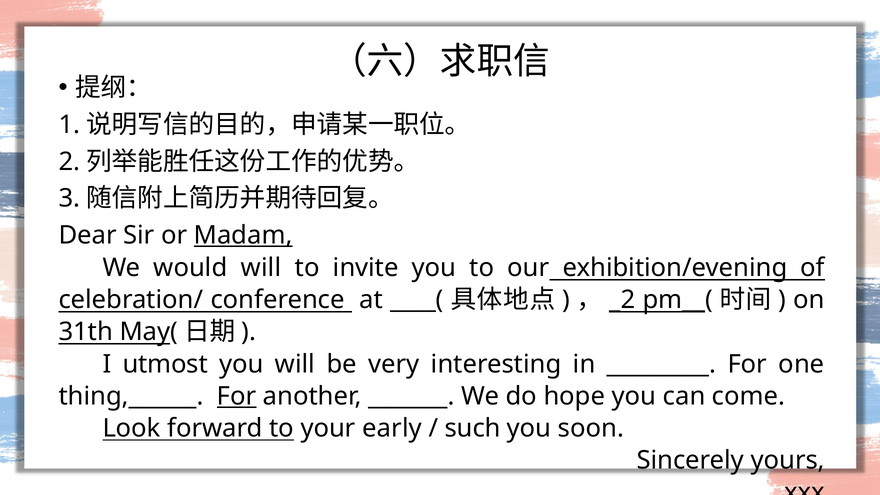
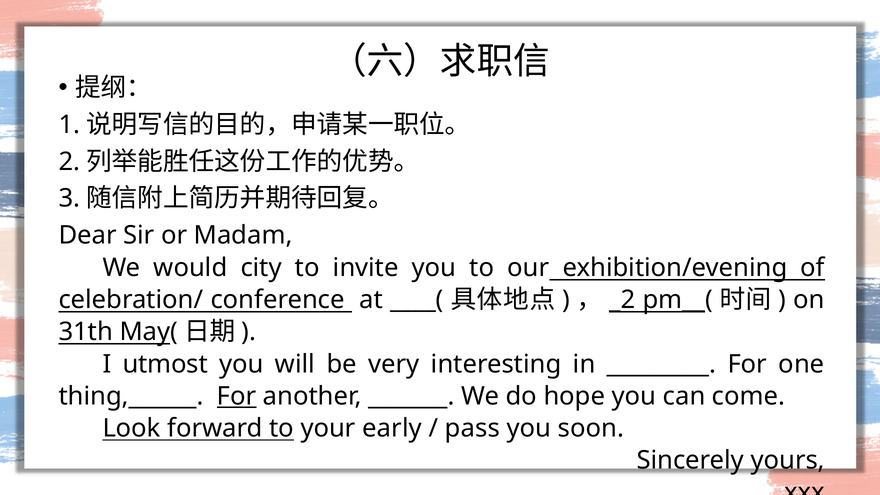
Madam underline: present -> none
would will: will -> city
such: such -> pass
